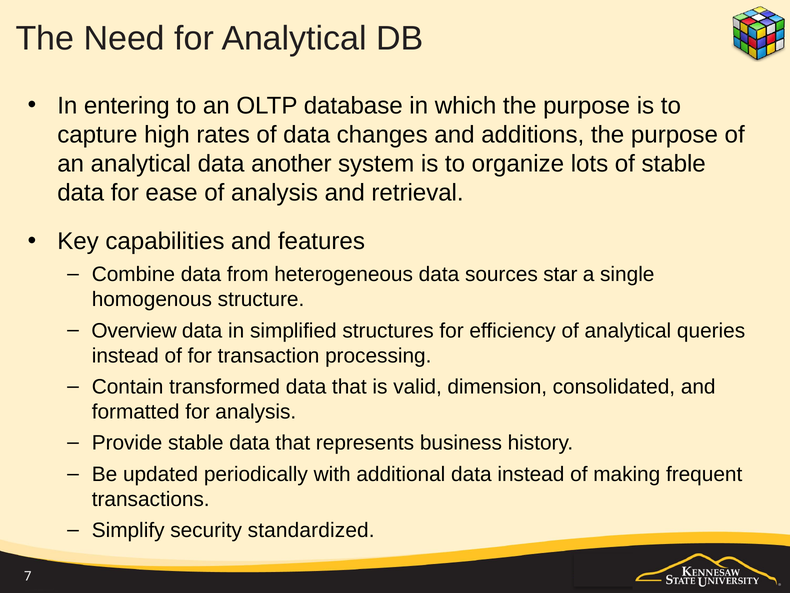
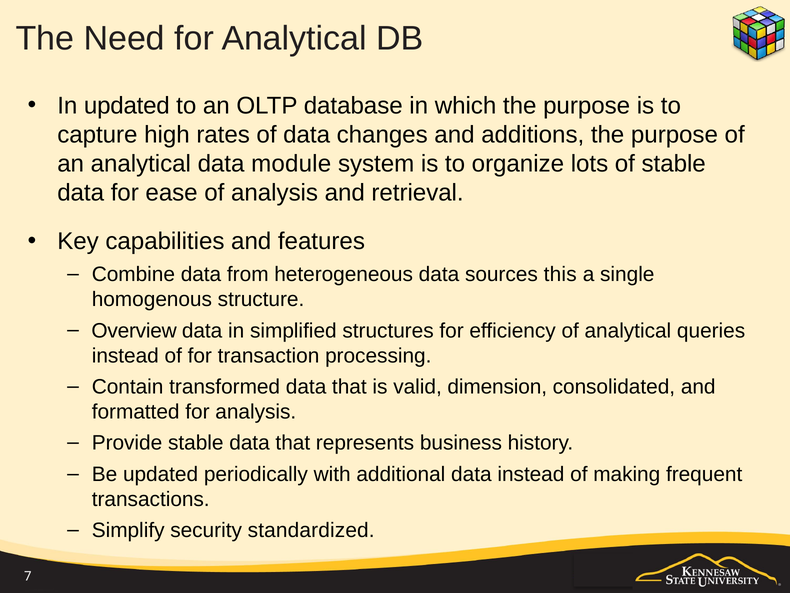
In entering: entering -> updated
another: another -> module
star: star -> this
